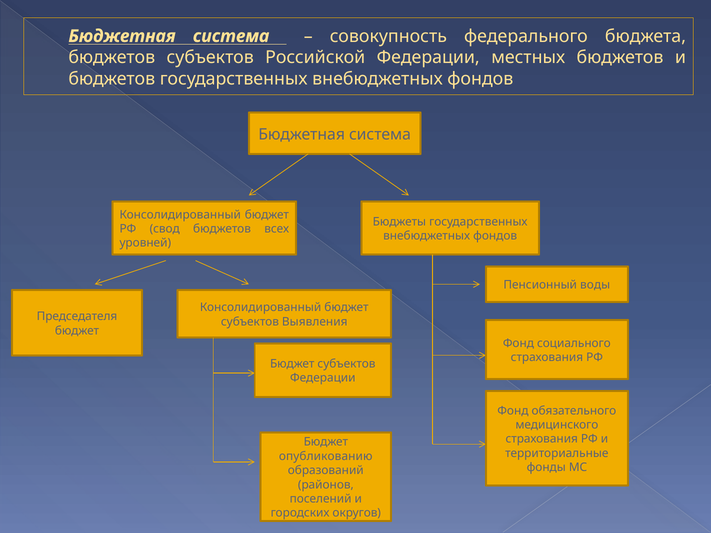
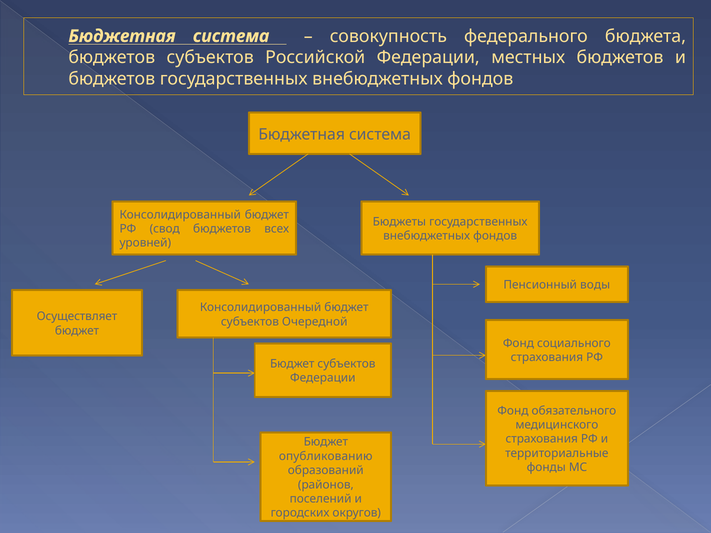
Председателя: Председателя -> Осуществляет
Выявления: Выявления -> Очередной
